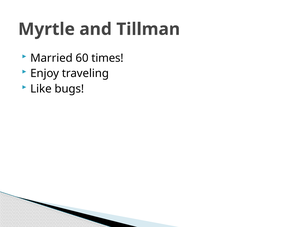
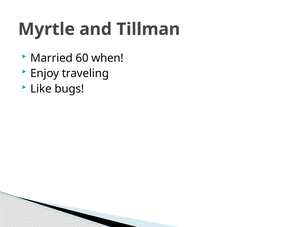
times: times -> when
